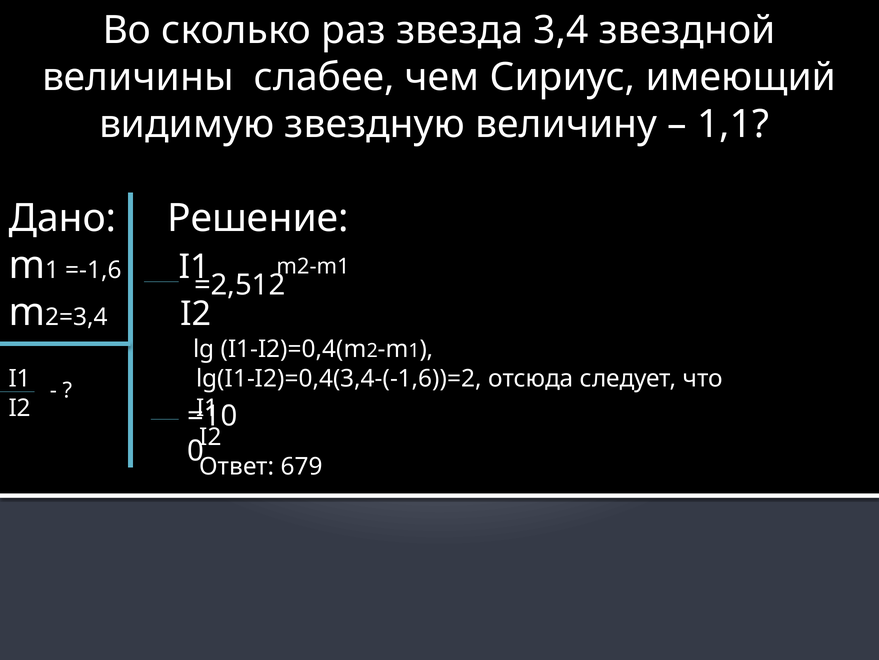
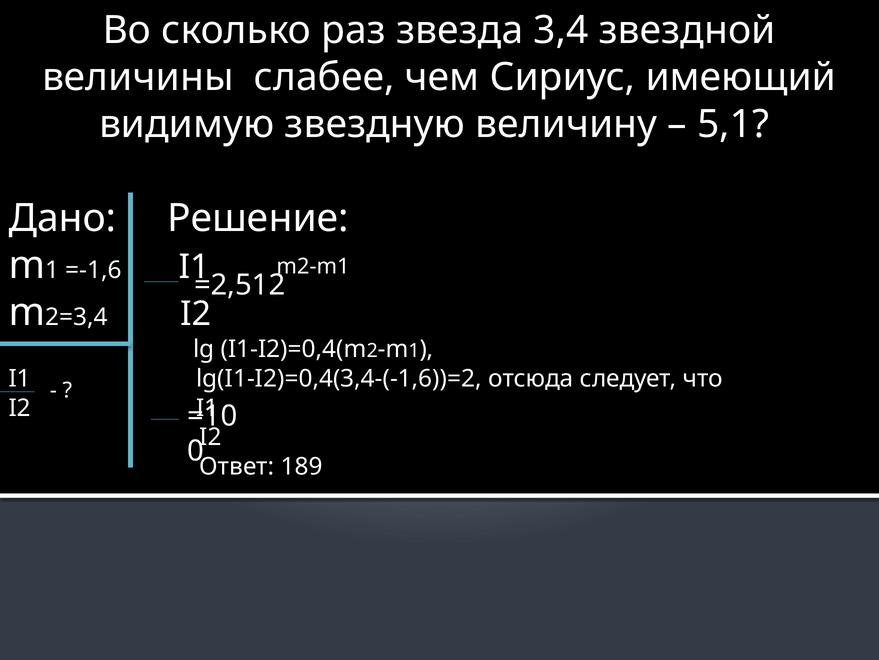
1,1: 1,1 -> 5,1
679: 679 -> 189
